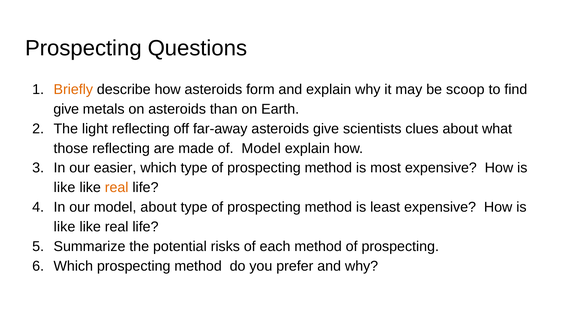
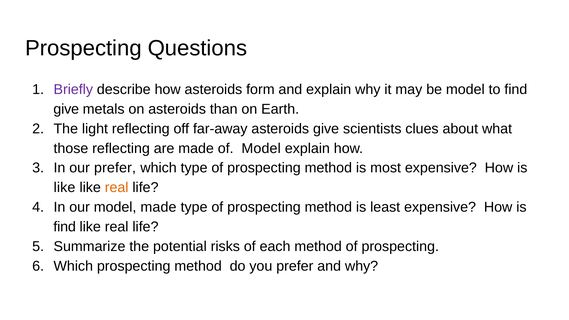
Briefly colour: orange -> purple
be scoop: scoop -> model
our easier: easier -> prefer
model about: about -> made
like at (65, 227): like -> find
